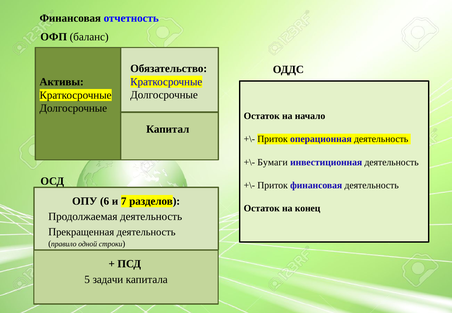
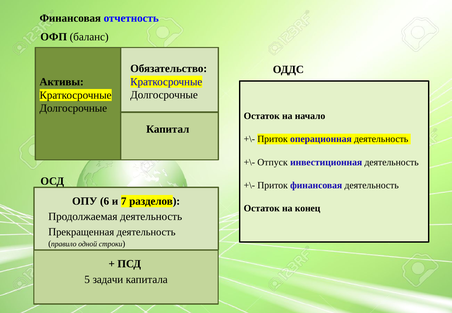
Бумаги: Бумаги -> Отпуск
